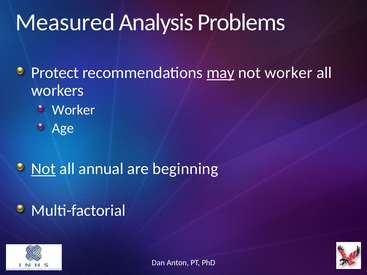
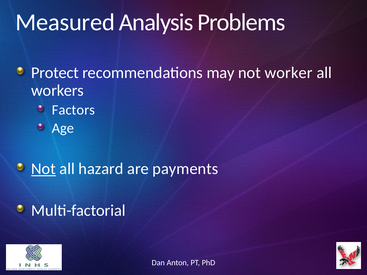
may underline: present -> none
Worker at (74, 110): Worker -> Factors
annual: annual -> hazard
beginning: beginning -> payments
